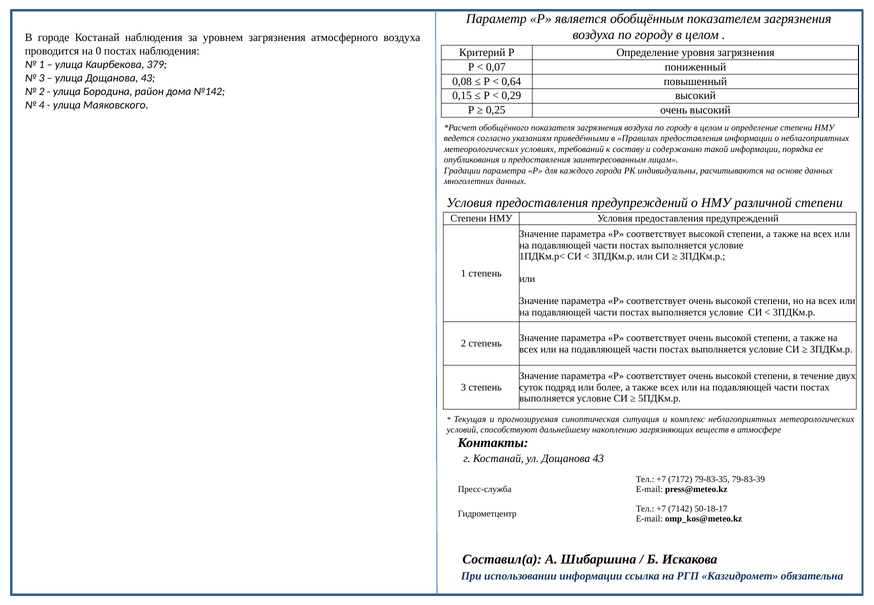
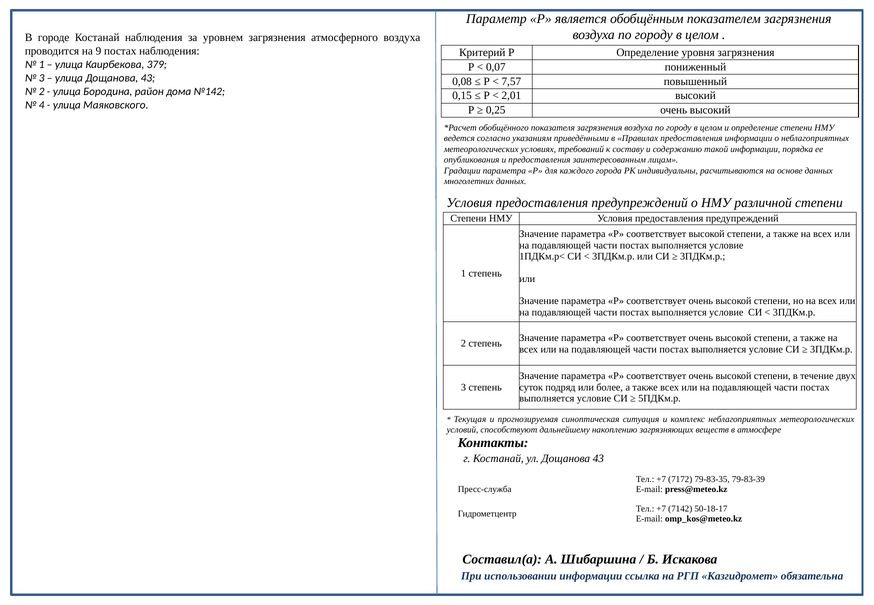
0: 0 -> 9
0,64: 0,64 -> 7,57
0,29: 0,29 -> 2,01
